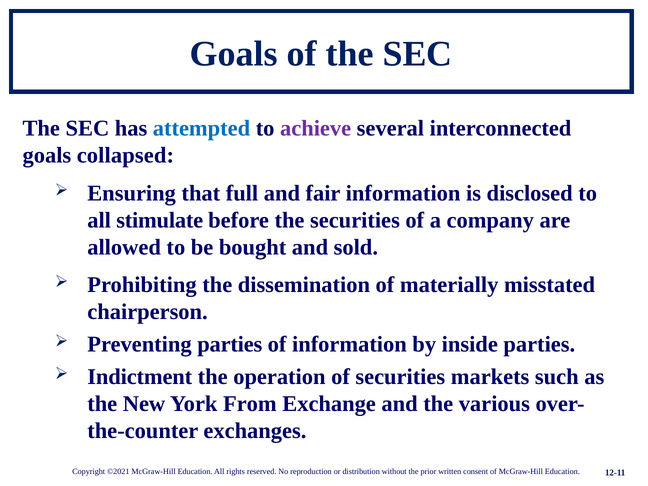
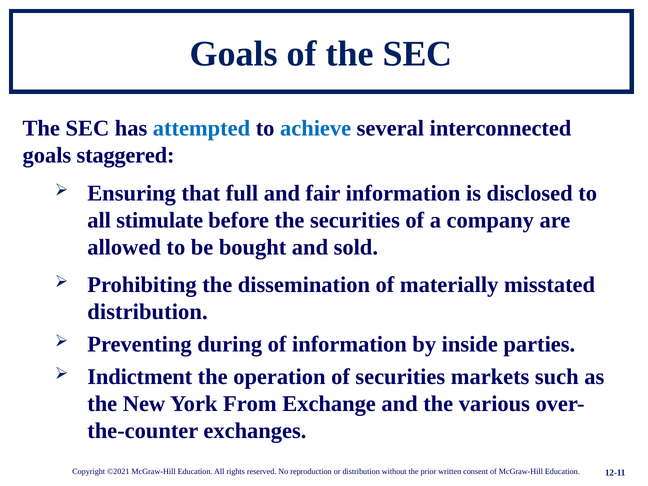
achieve colour: purple -> blue
collapsed: collapsed -> staggered
chairperson at (148, 312): chairperson -> distribution
Preventing parties: parties -> during
